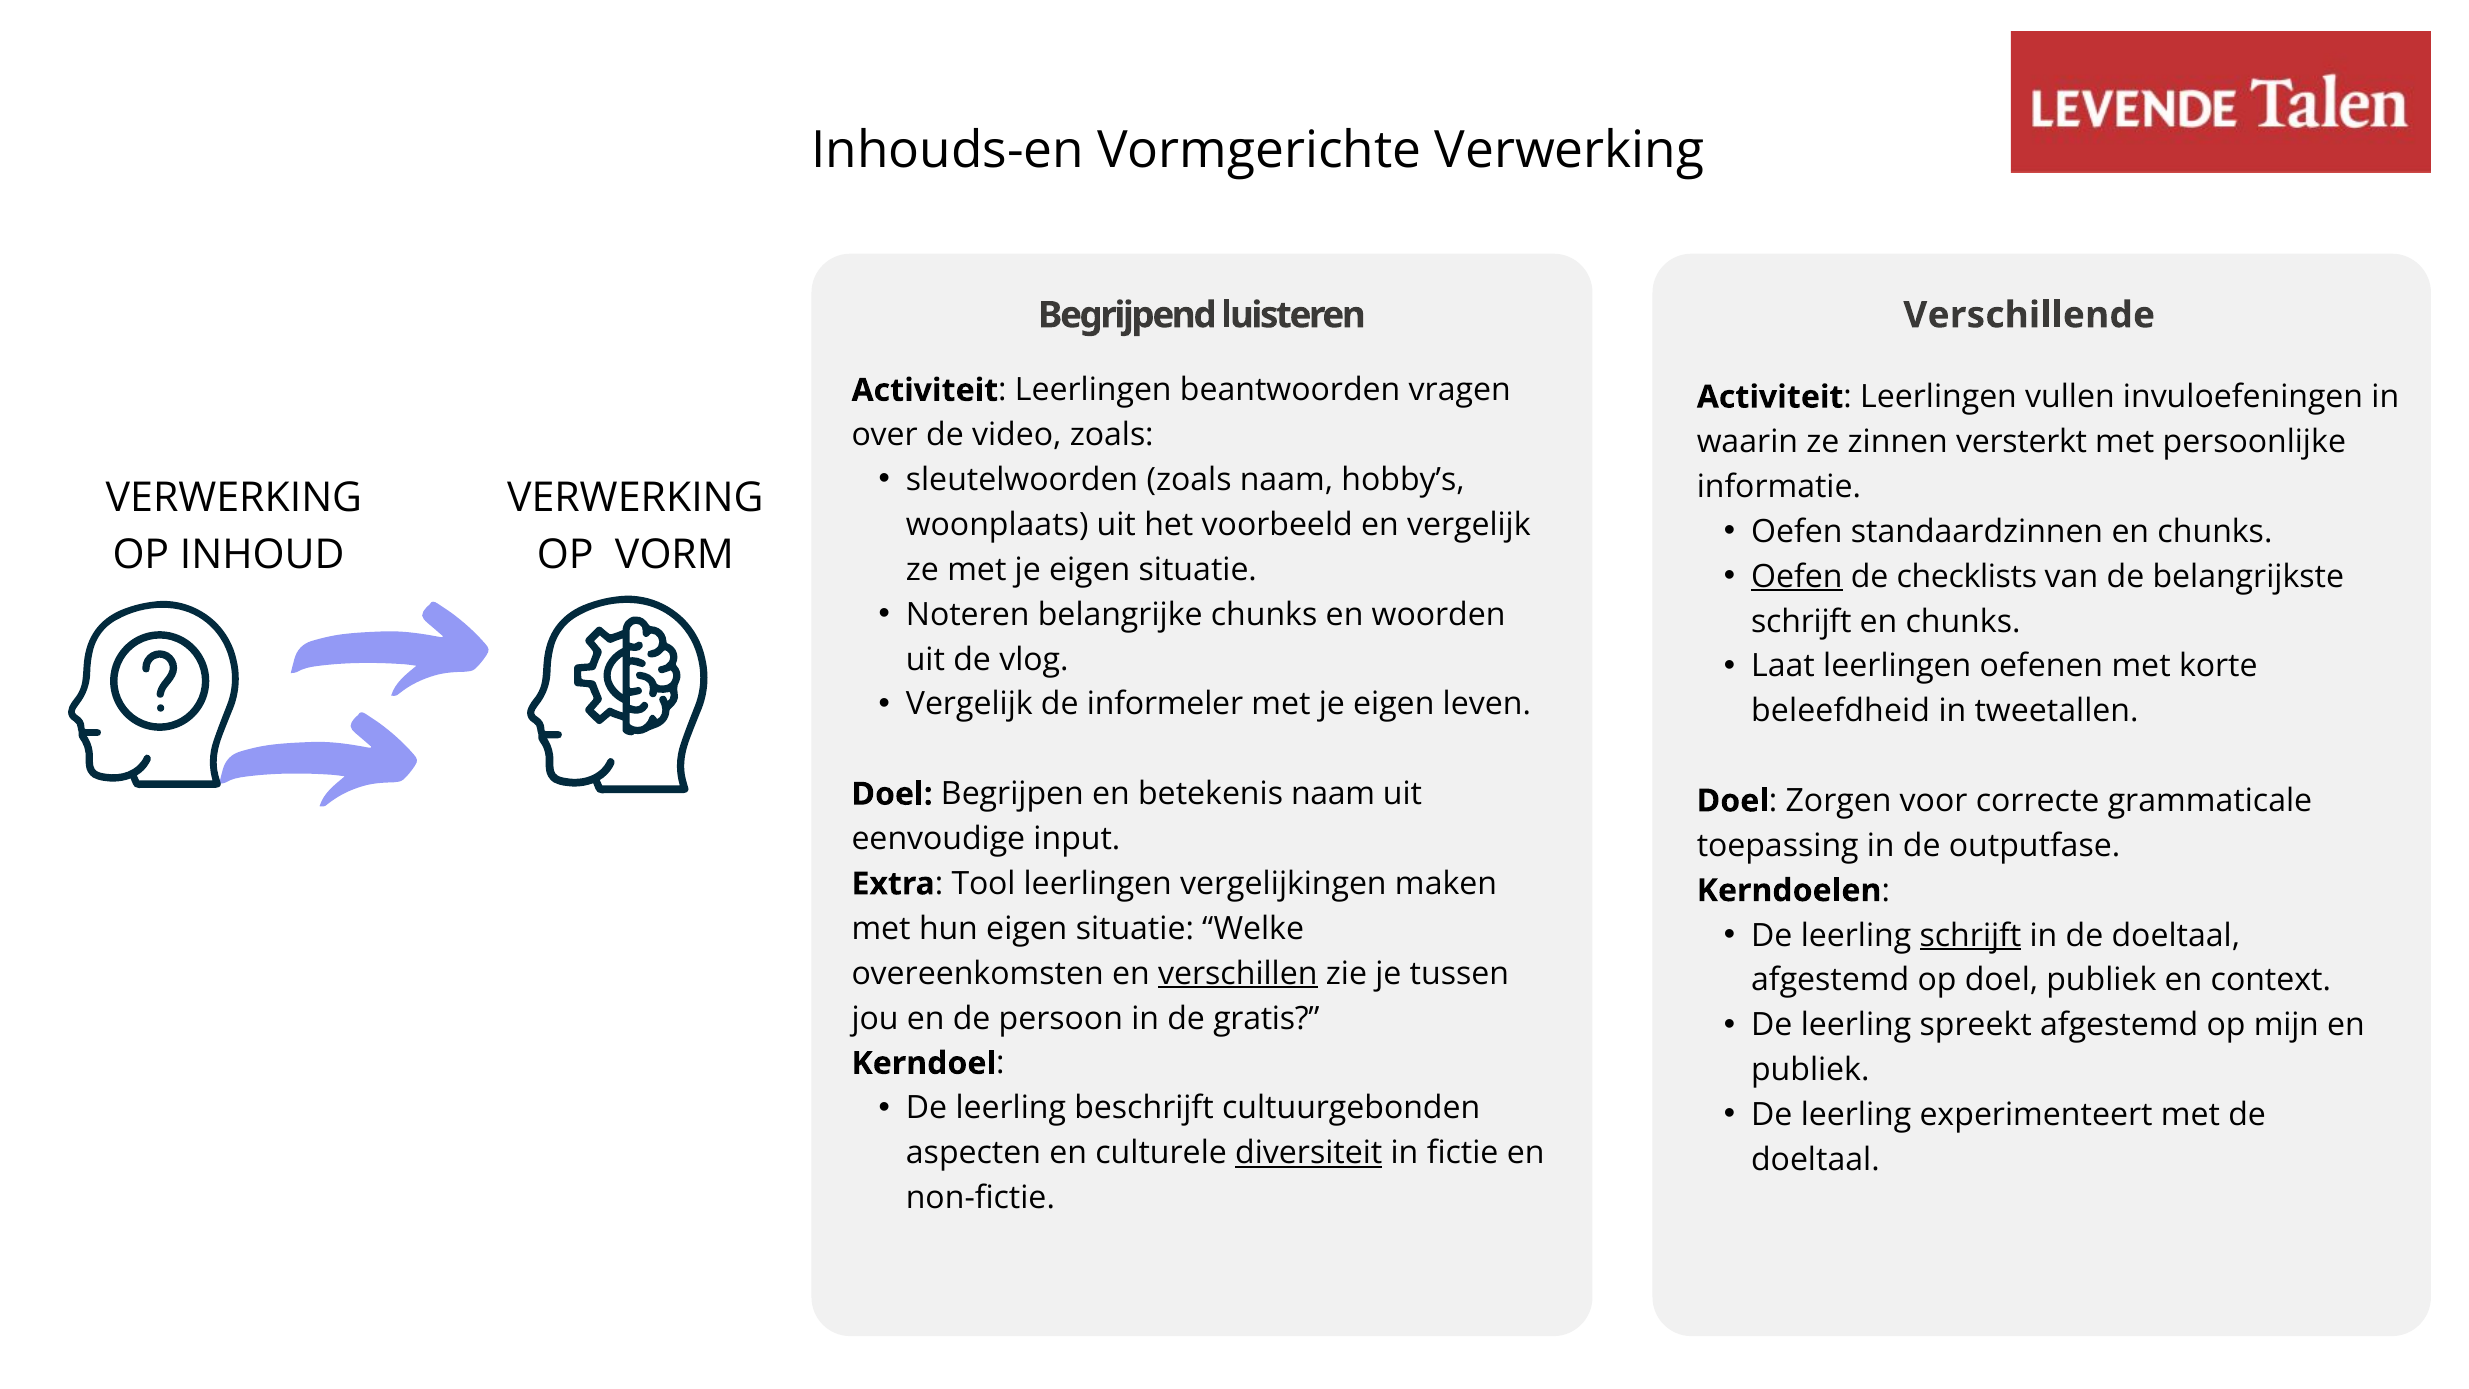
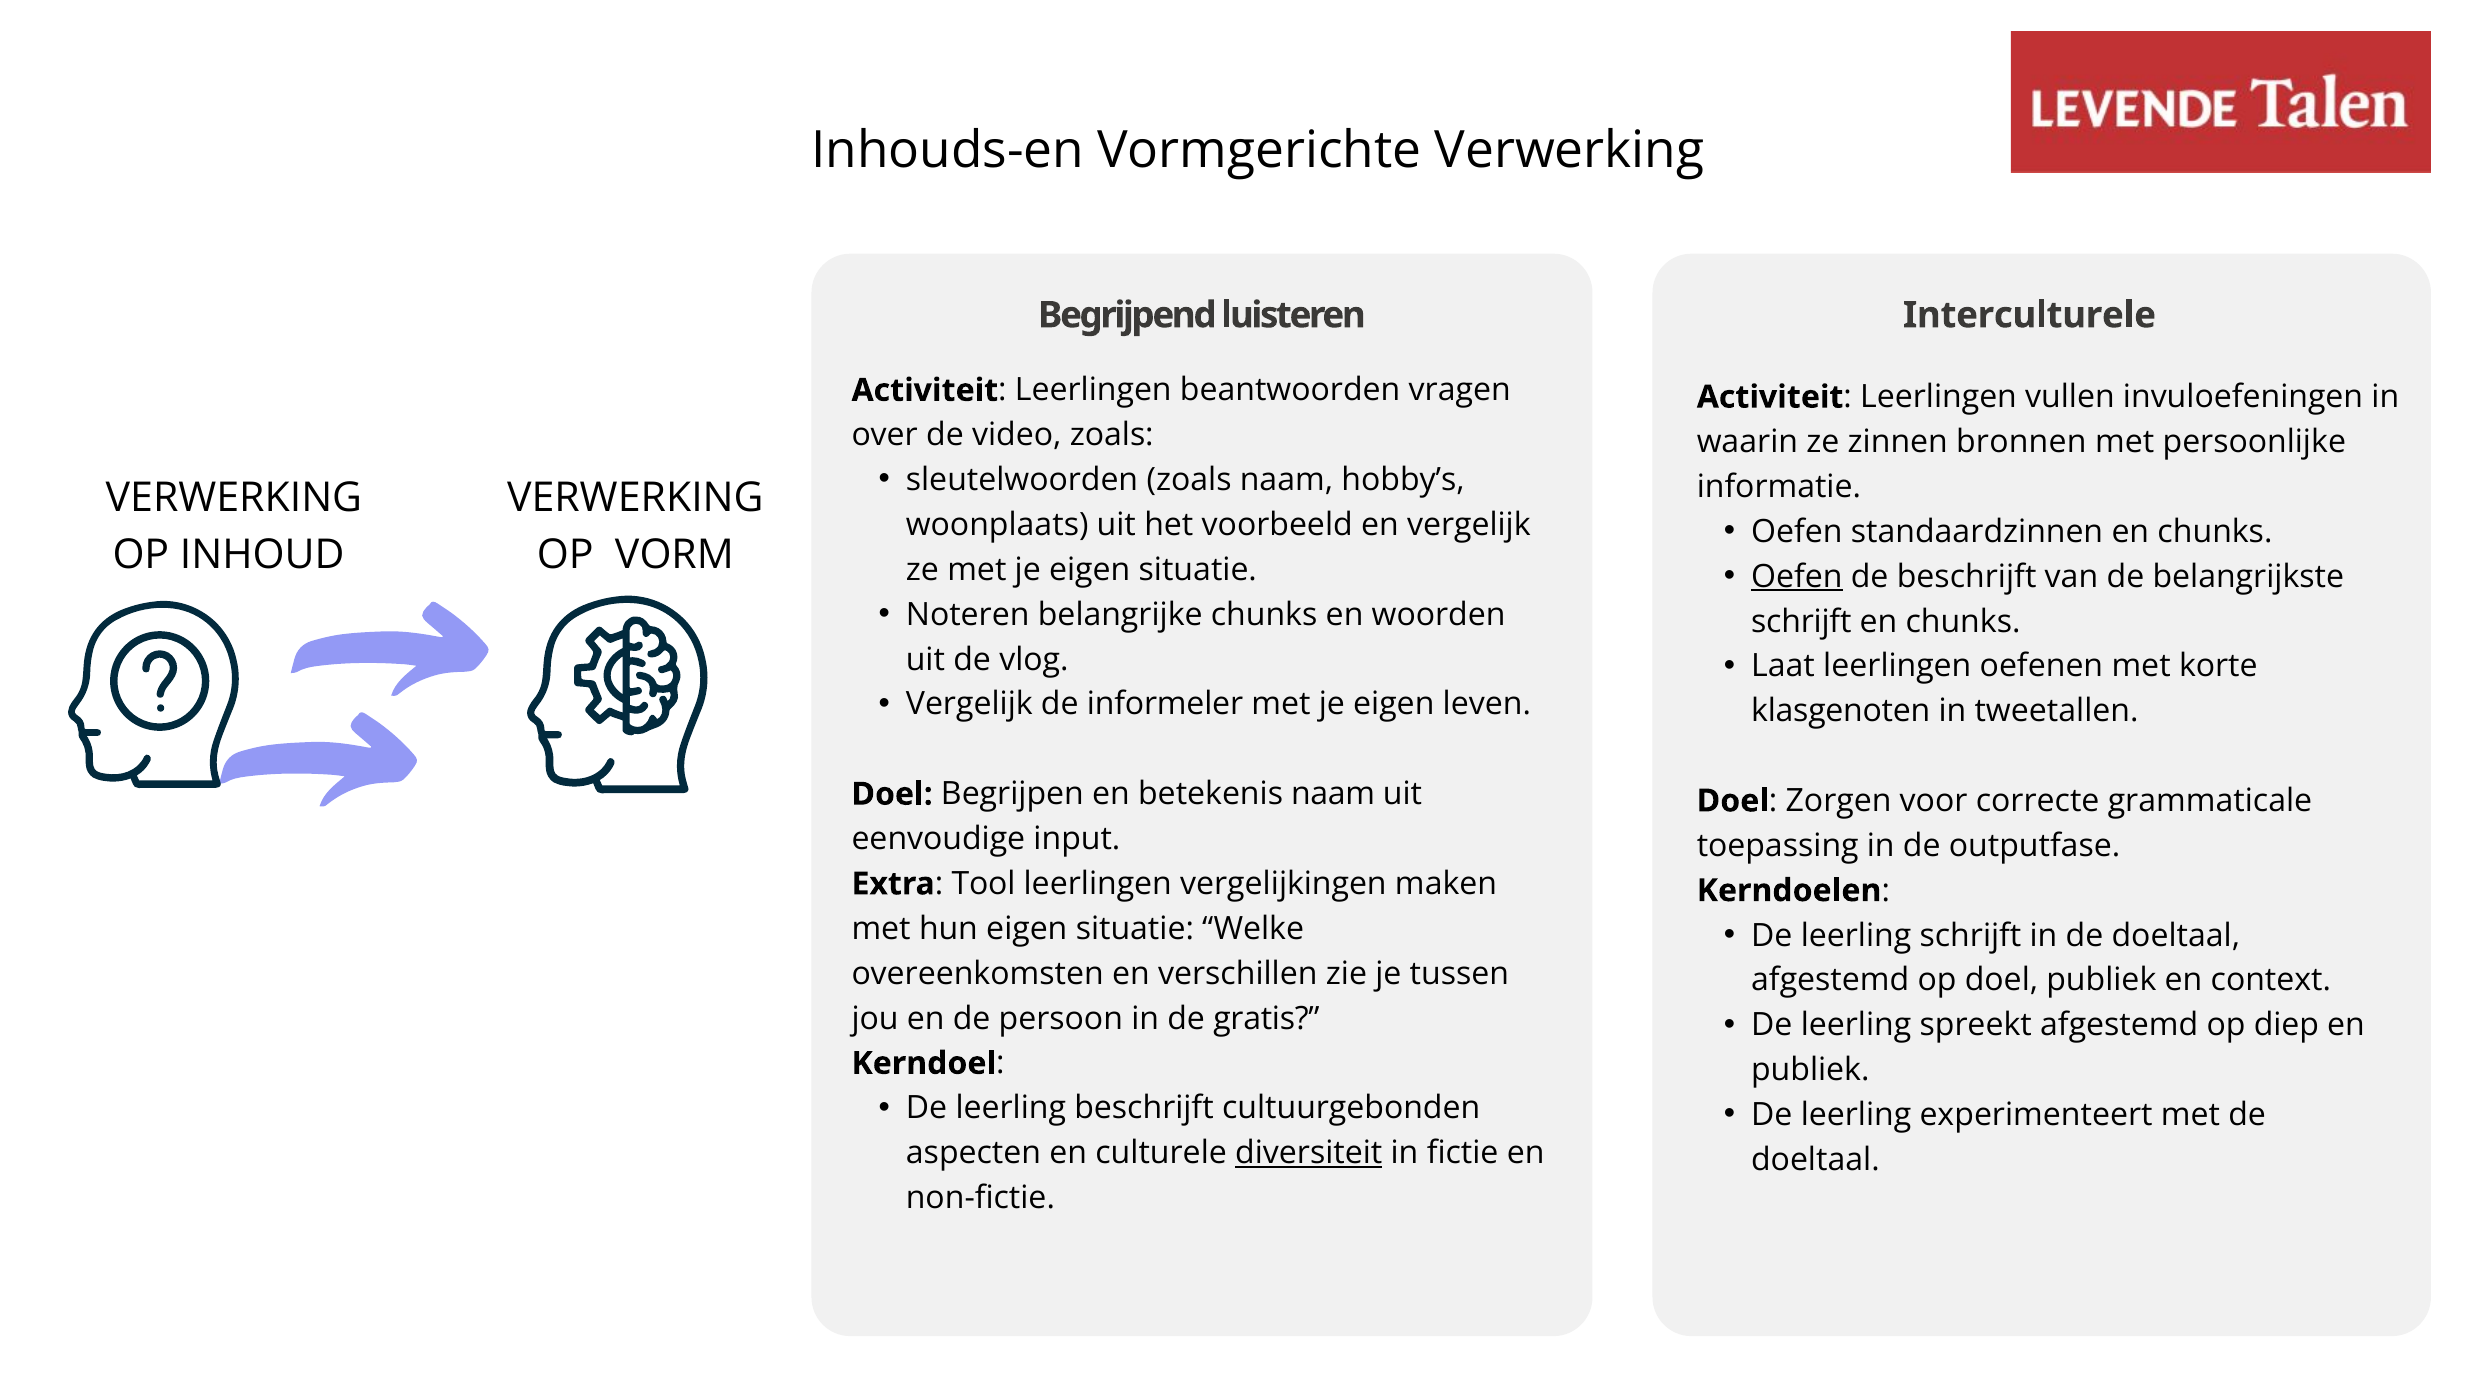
Verschillende: Verschillende -> Interculturele
versterkt: versterkt -> bronnen
de checklists: checklists -> beschrijft
beleefdheid: beleefdheid -> klasgenoten
schrijft at (1970, 935) underline: present -> none
verschillen underline: present -> none
mijn: mijn -> diep
